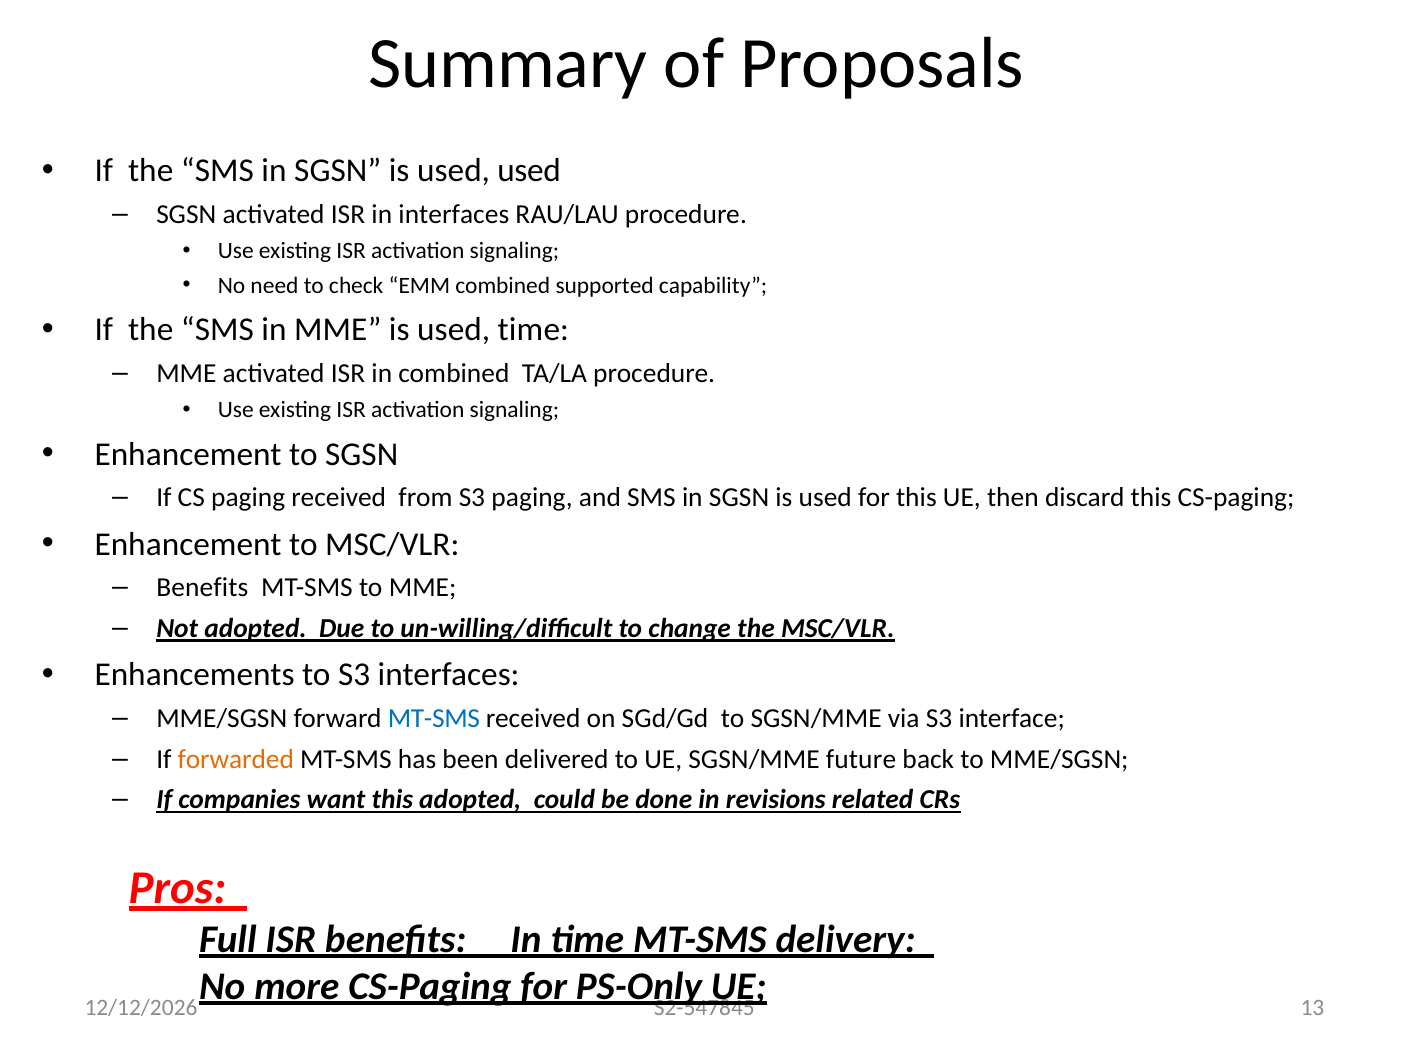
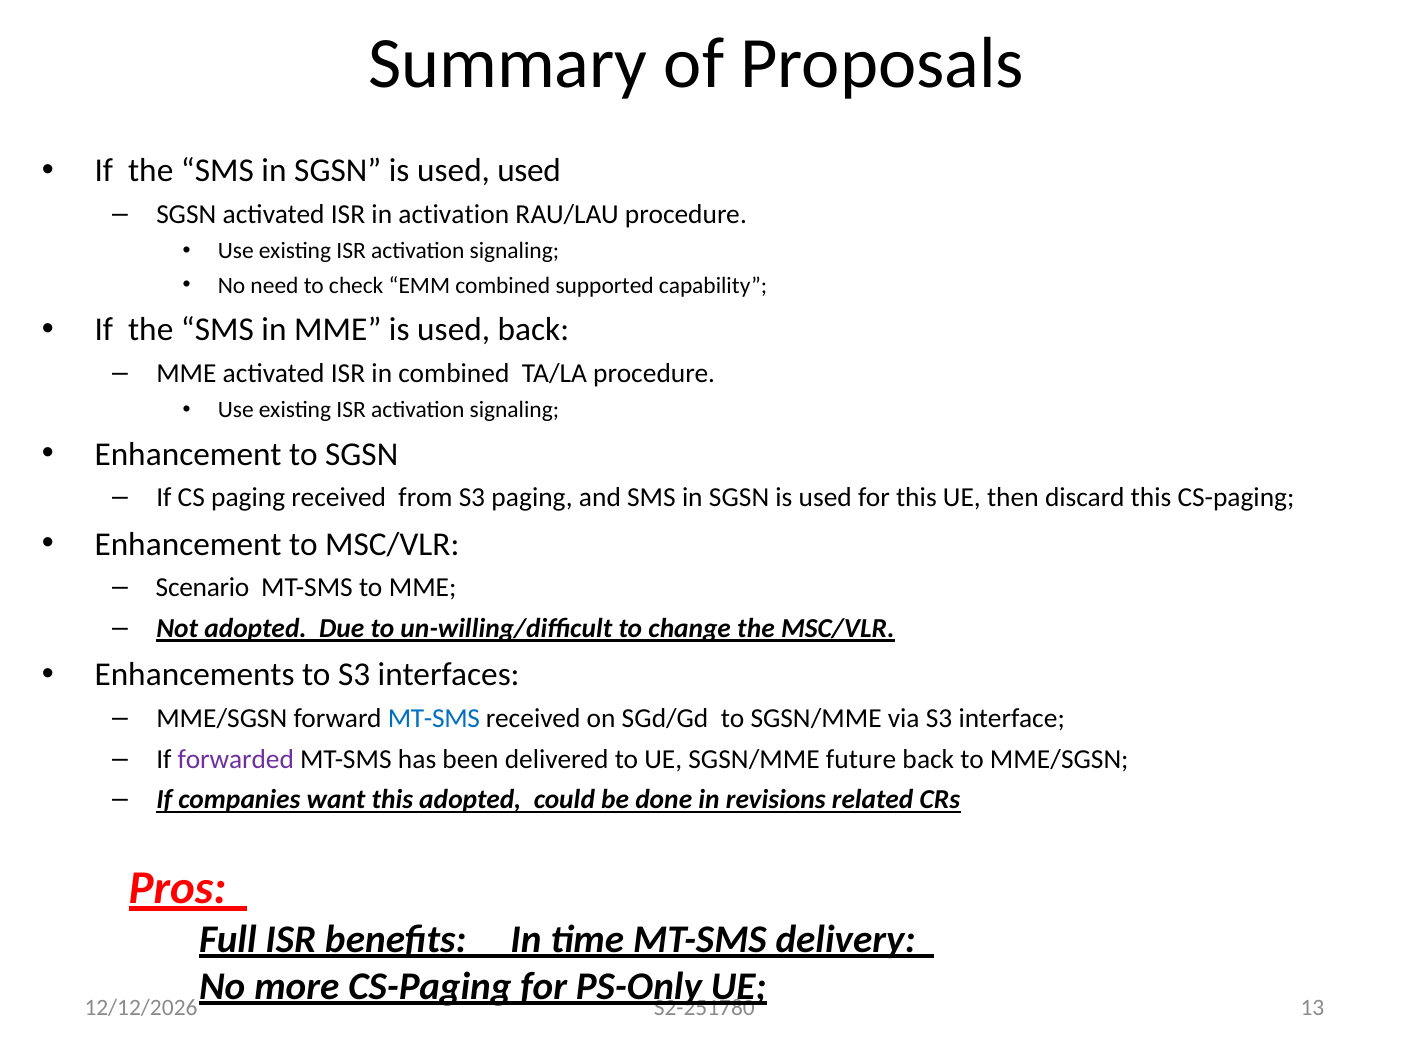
in interfaces: interfaces -> activation
used time: time -> back
Benefits at (202, 588): Benefits -> Scenario
forwarded colour: orange -> purple
S2-547845: S2-547845 -> S2-251780
